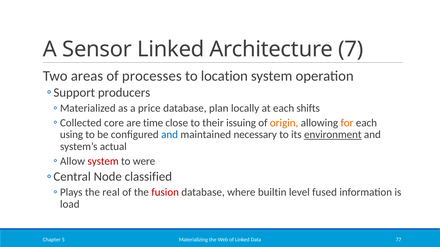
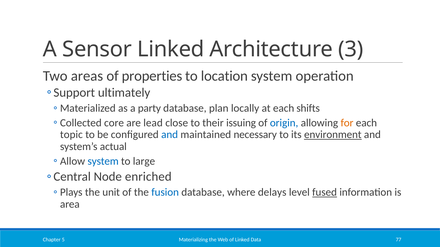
7: 7 -> 3
processes: processes -> properties
producers: producers -> ultimately
price: price -> party
time: time -> lead
origin colour: orange -> blue
using: using -> topic
system at (103, 161) colour: red -> blue
were: were -> large
classified: classified -> enriched
real: real -> unit
fusion colour: red -> blue
builtin: builtin -> delays
fused underline: none -> present
load: load -> area
